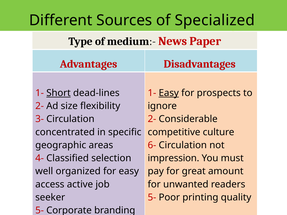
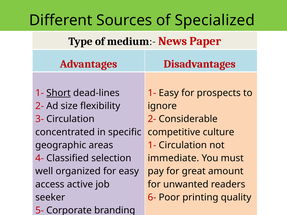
Easy at (169, 93) underline: present -> none
6- at (152, 145): 6- -> 1-
impression: impression -> immediate
5- at (152, 198): 5- -> 6-
